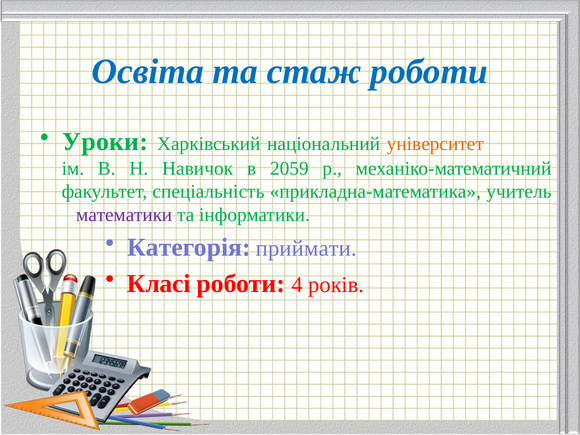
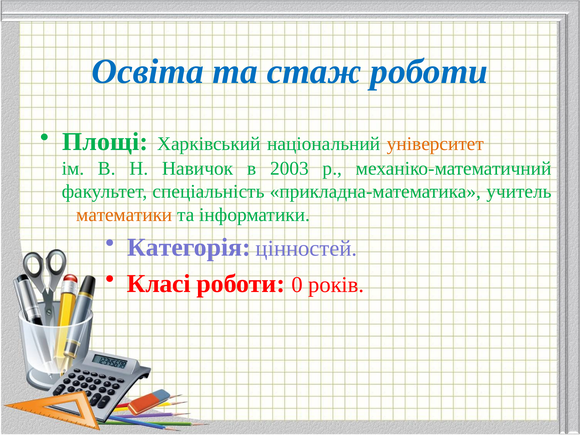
Уроки: Уроки -> Площі
2059: 2059 -> 2003
математики colour: purple -> orange
приймати: приймати -> цінностей
4: 4 -> 0
